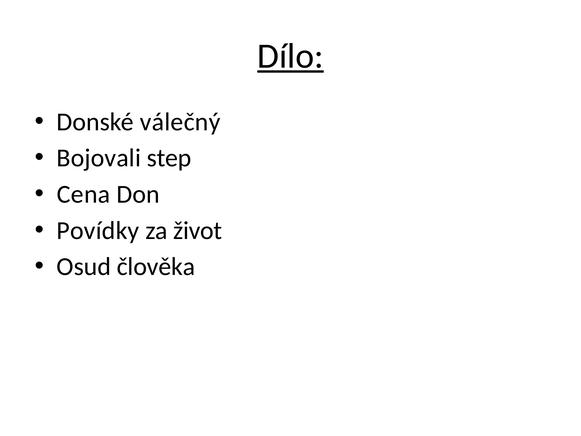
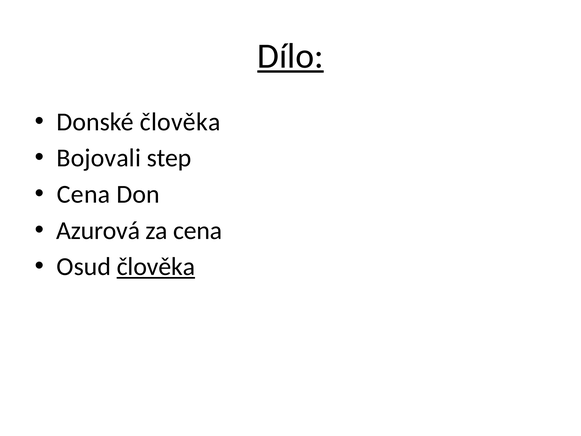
Donské válečný: válečný -> člověka
Povídky: Povídky -> Azurová
za život: život -> cena
člověka at (156, 267) underline: none -> present
